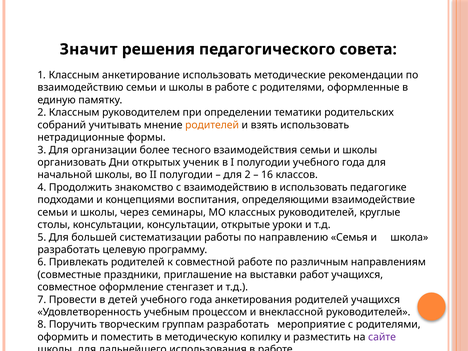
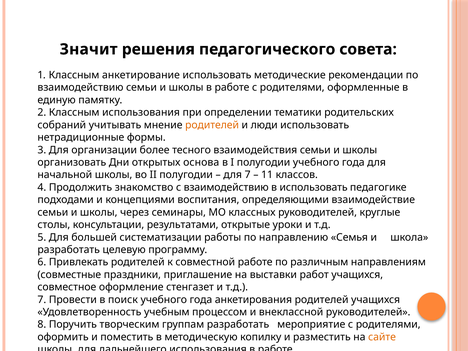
Классным руководителем: руководителем -> использования
взять: взять -> люди
ученик: ученик -> основа
для 2: 2 -> 7
16: 16 -> 11
консультации консультации: консультации -> результатами
детей: детей -> поиск
сайте colour: purple -> orange
